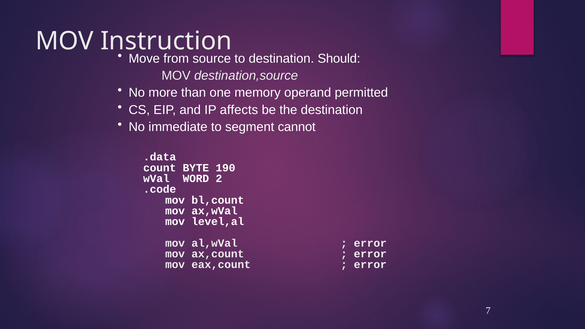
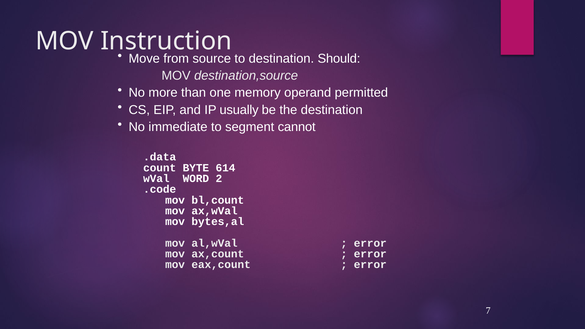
affects: affects -> usually
190: 190 -> 614
level,al: level,al -> bytes,al
